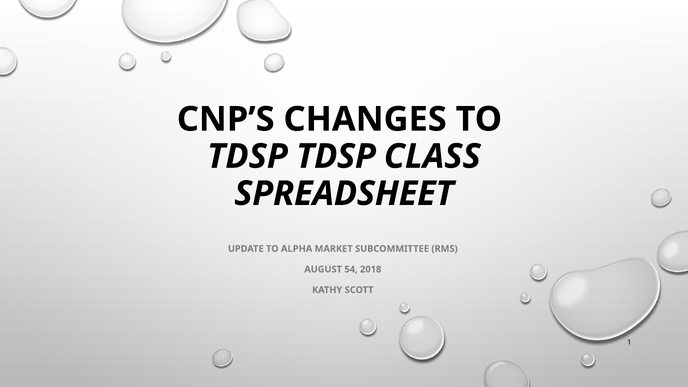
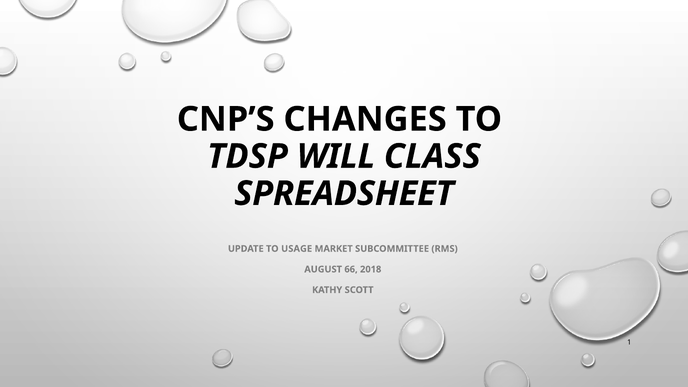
TDSP TDSP: TDSP -> WILL
ALPHA: ALPHA -> USAGE
54: 54 -> 66
